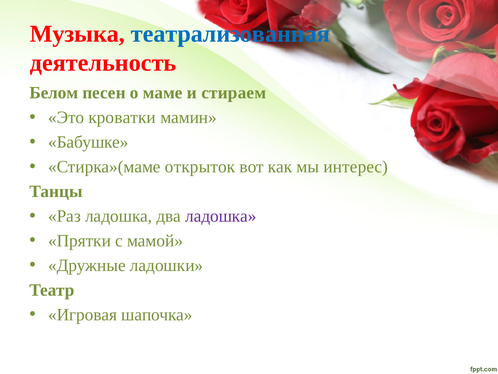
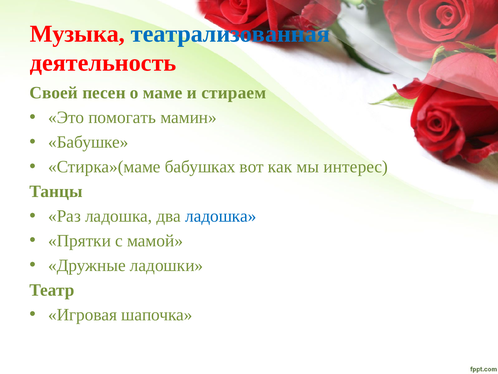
Белом: Белом -> Своей
кроватки: кроватки -> помогать
открыток: открыток -> бабушках
ладошка at (221, 216) colour: purple -> blue
